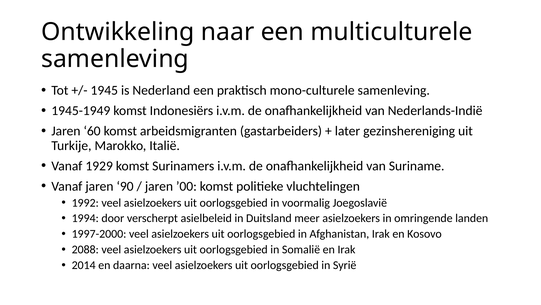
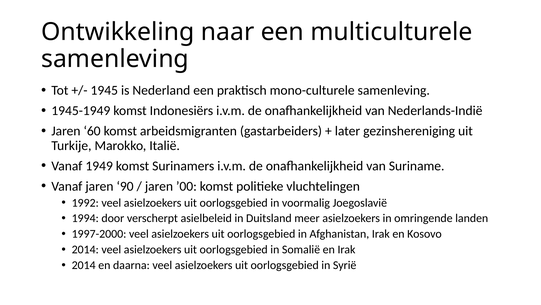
1929: 1929 -> 1949
2088 at (85, 249): 2088 -> 2014
